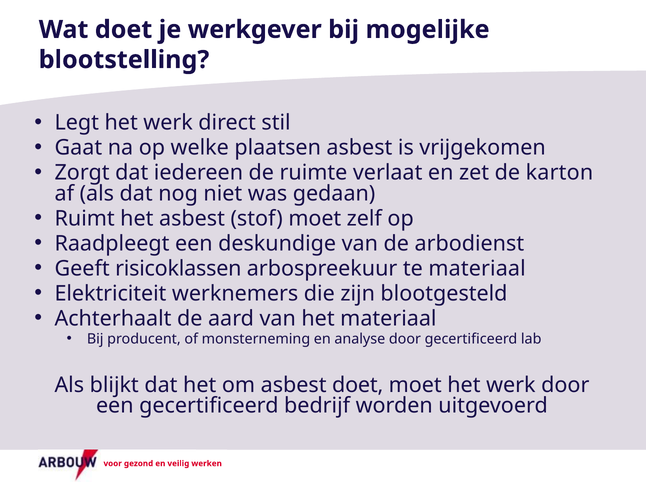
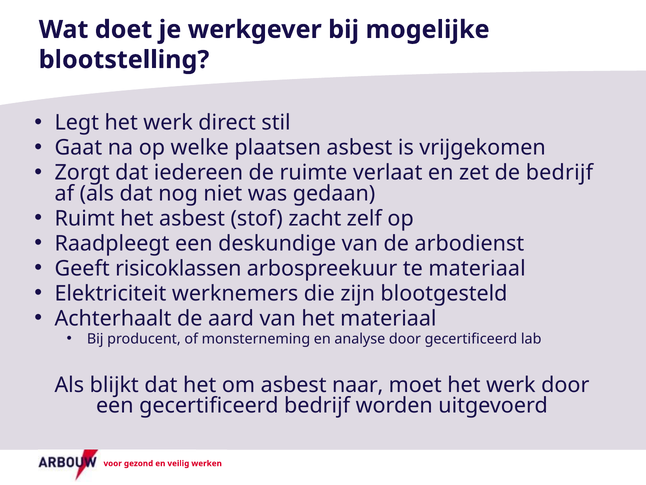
de karton: karton -> bedrijf
stof moet: moet -> zacht
asbest doet: doet -> naar
